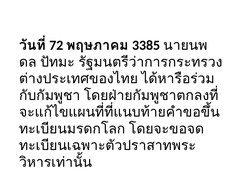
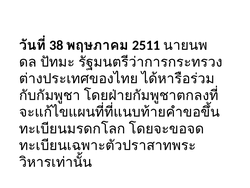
72: 72 -> 38
3385: 3385 -> 2511
